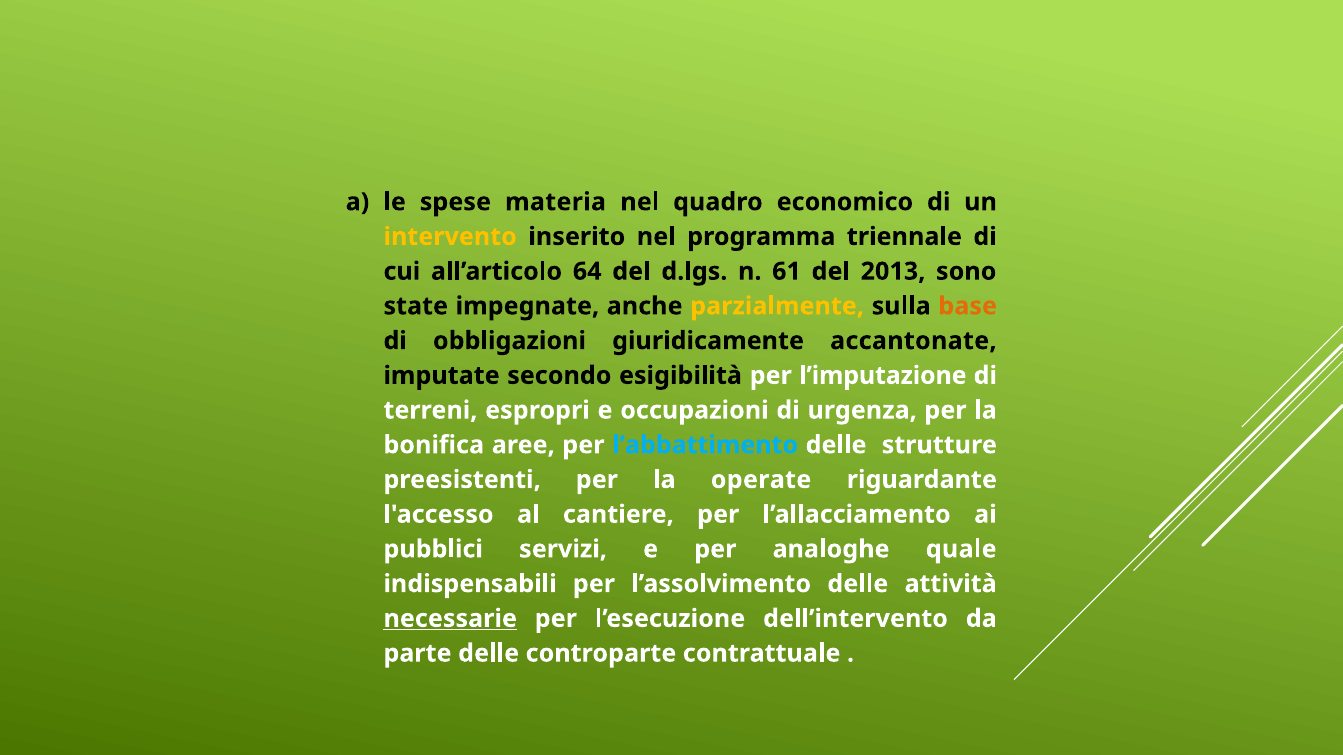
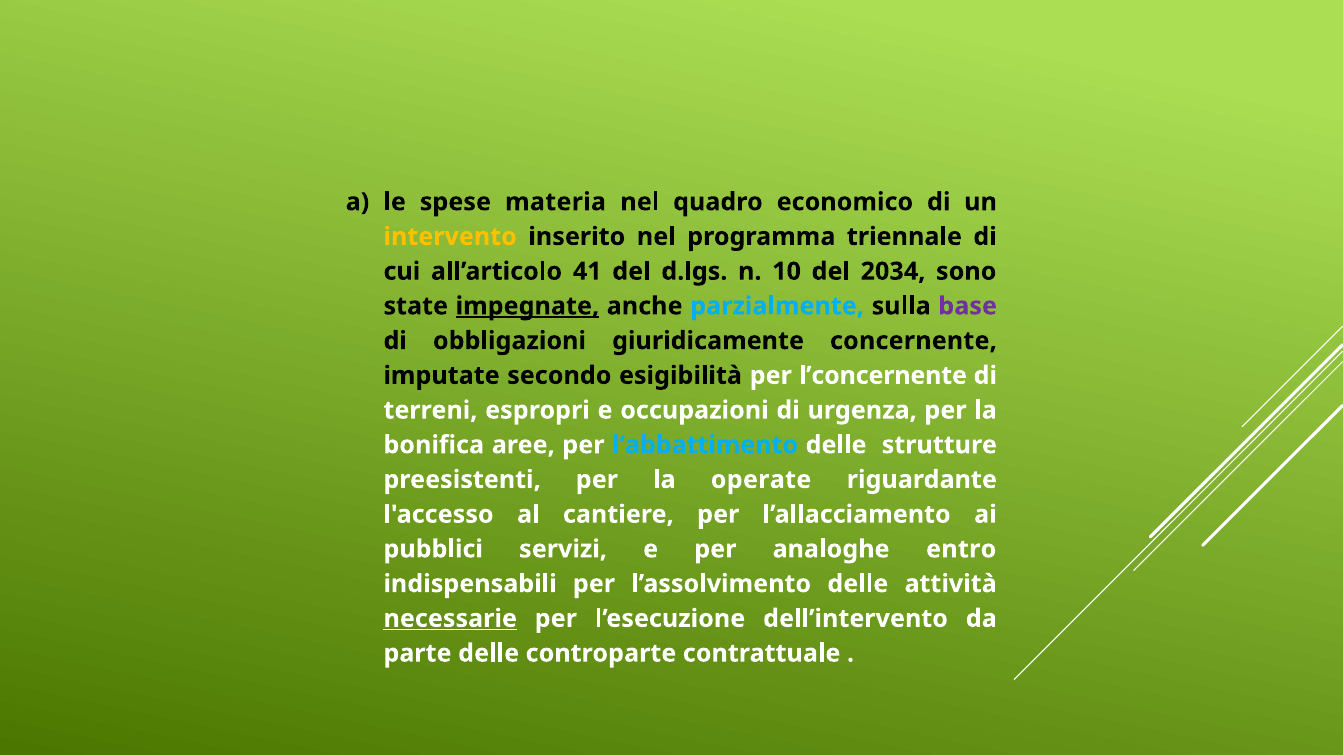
64: 64 -> 41
61: 61 -> 10
2013: 2013 -> 2034
impegnate underline: none -> present
parzialmente colour: yellow -> light blue
base colour: orange -> purple
accantonate: accantonate -> concernente
l’imputazione: l’imputazione -> l’concernente
quale: quale -> entro
